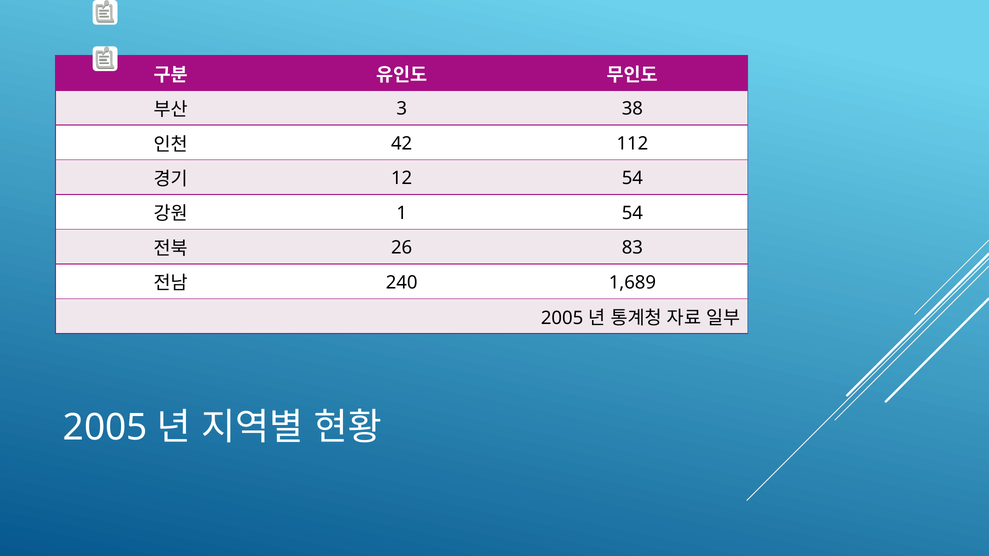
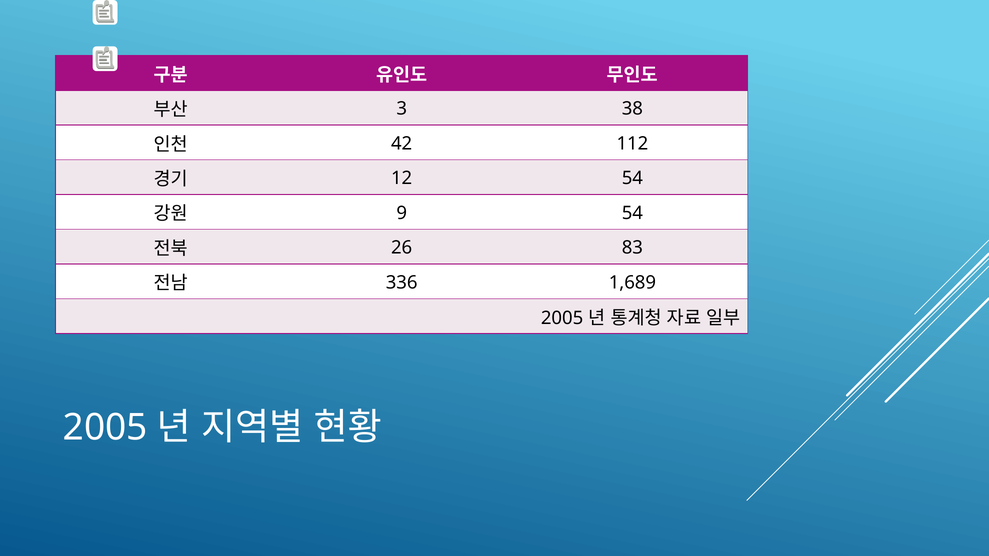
1: 1 -> 9
240: 240 -> 336
